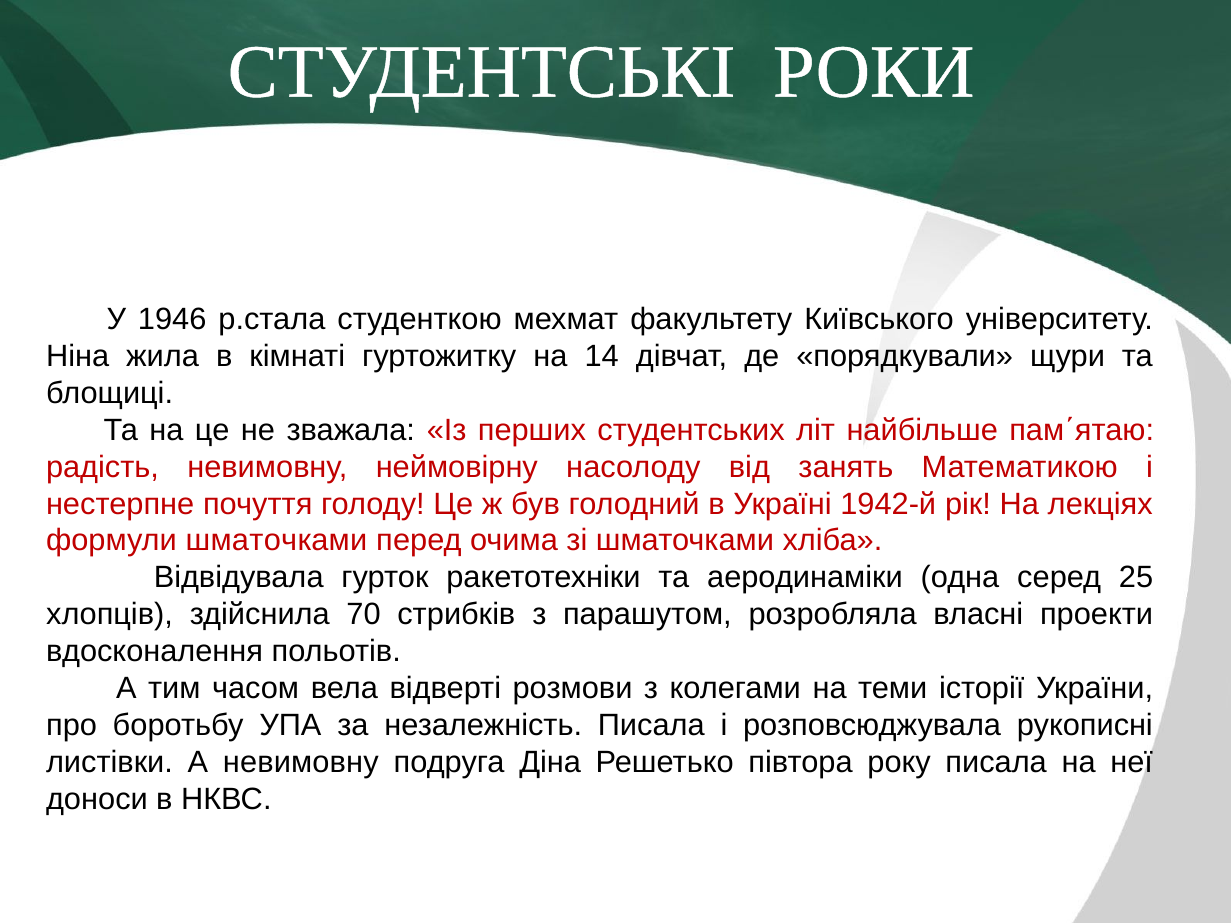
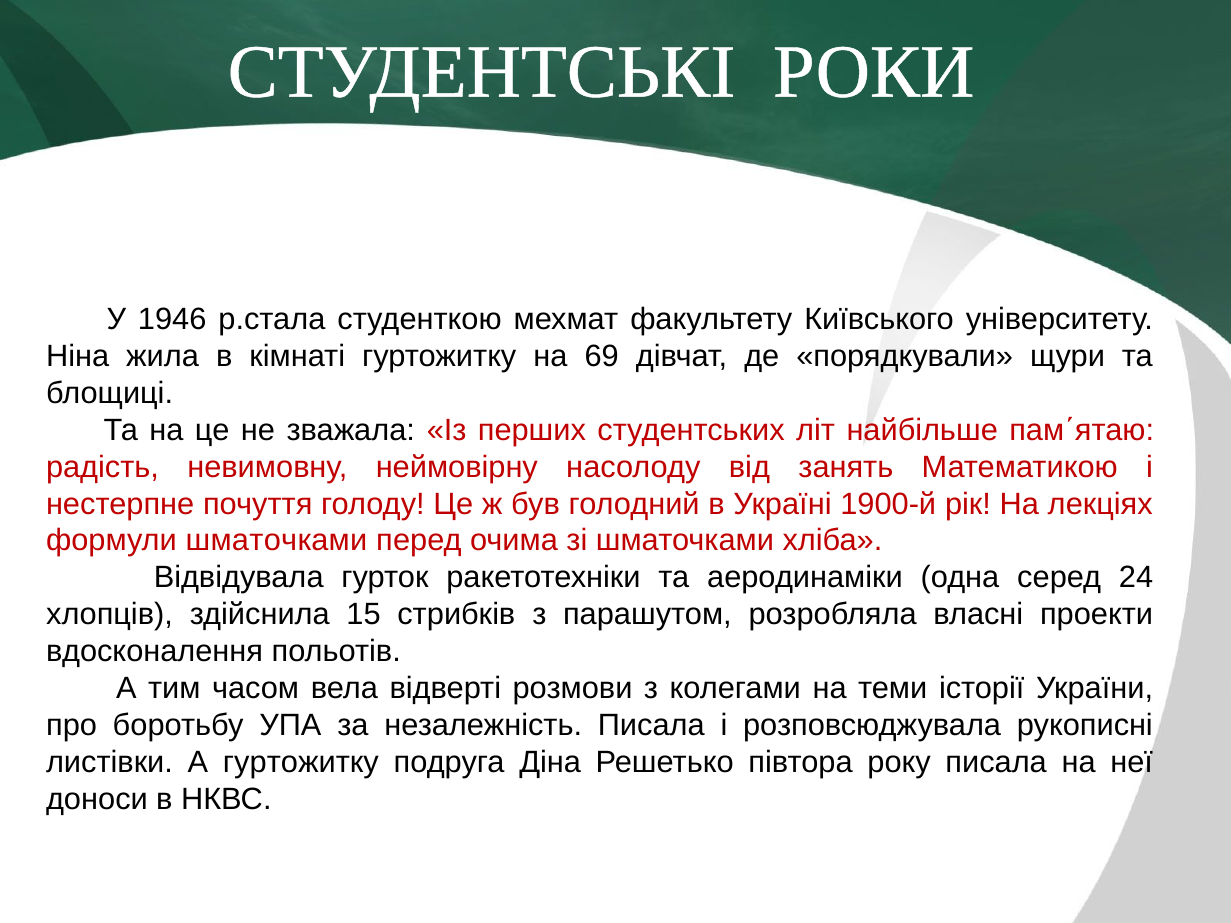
14: 14 -> 69
1942-й: 1942-й -> 1900-й
25: 25 -> 24
70: 70 -> 15
А невимовну: невимовну -> гуртожитку
